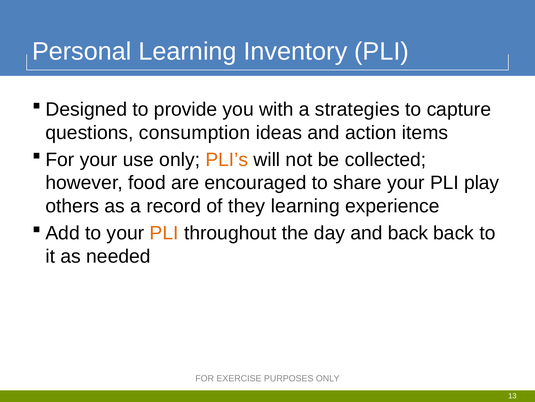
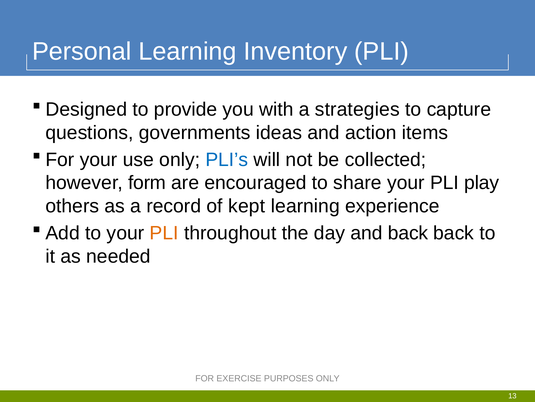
consumption: consumption -> governments
PLI’s colour: orange -> blue
food: food -> form
they: they -> kept
